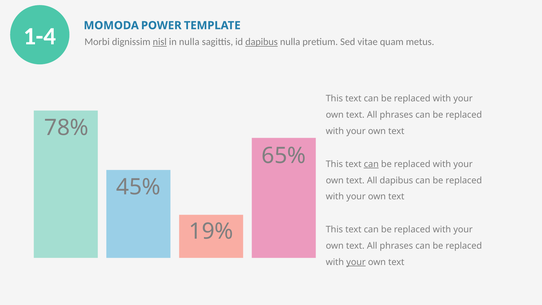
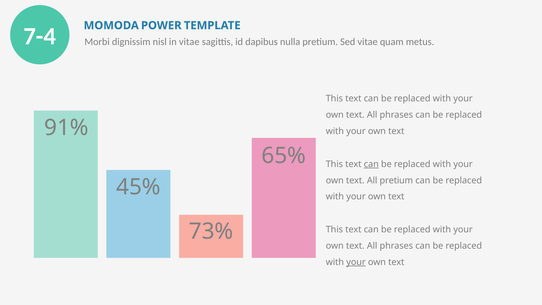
1-4: 1-4 -> 7-4
nisl underline: present -> none
in nulla: nulla -> vitae
dapibus at (262, 42) underline: present -> none
78%: 78% -> 91%
All dapibus: dapibus -> pretium
19%: 19% -> 73%
